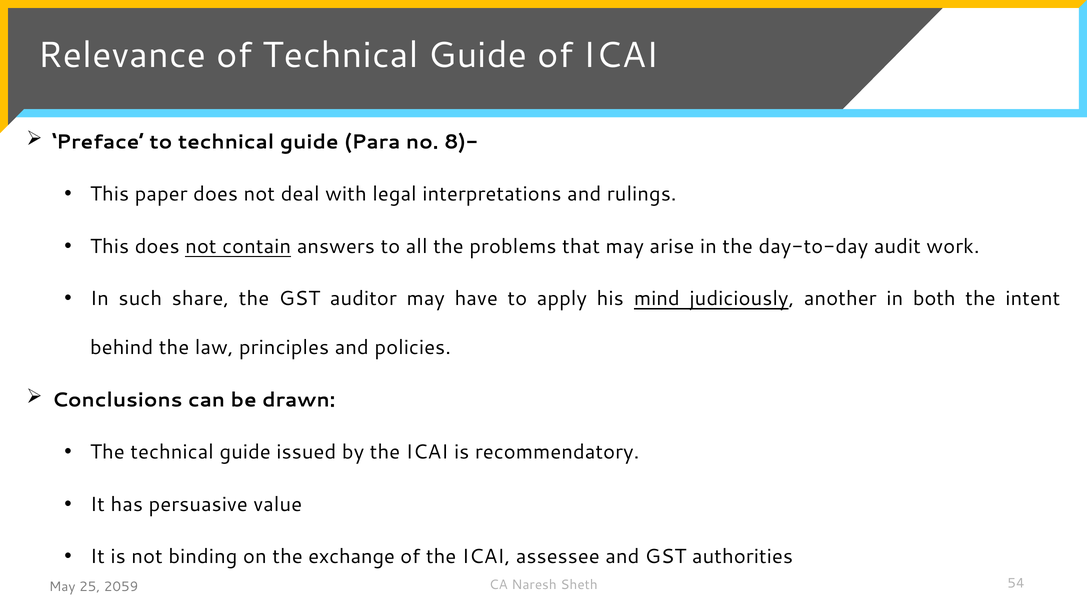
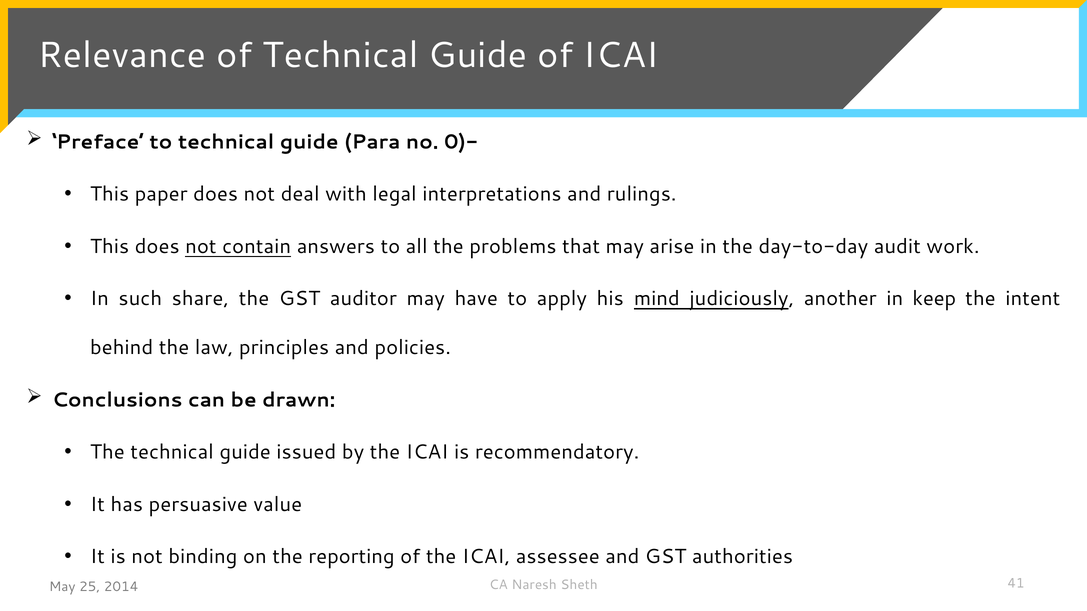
8)-: 8)- -> 0)-
both: both -> keep
exchange: exchange -> reporting
54: 54 -> 41
2059: 2059 -> 2014
